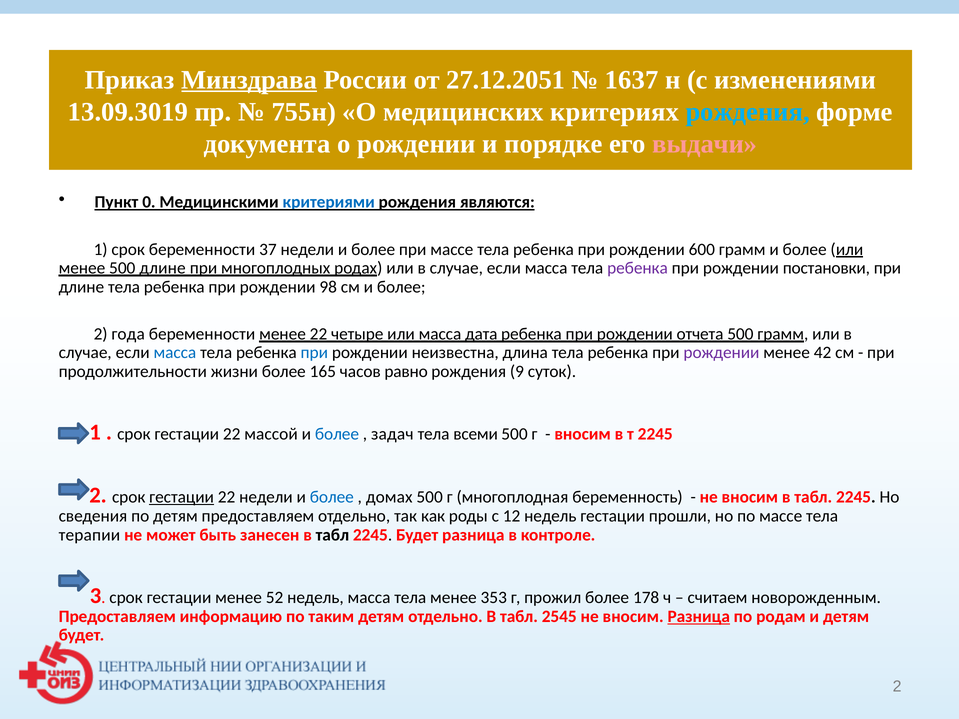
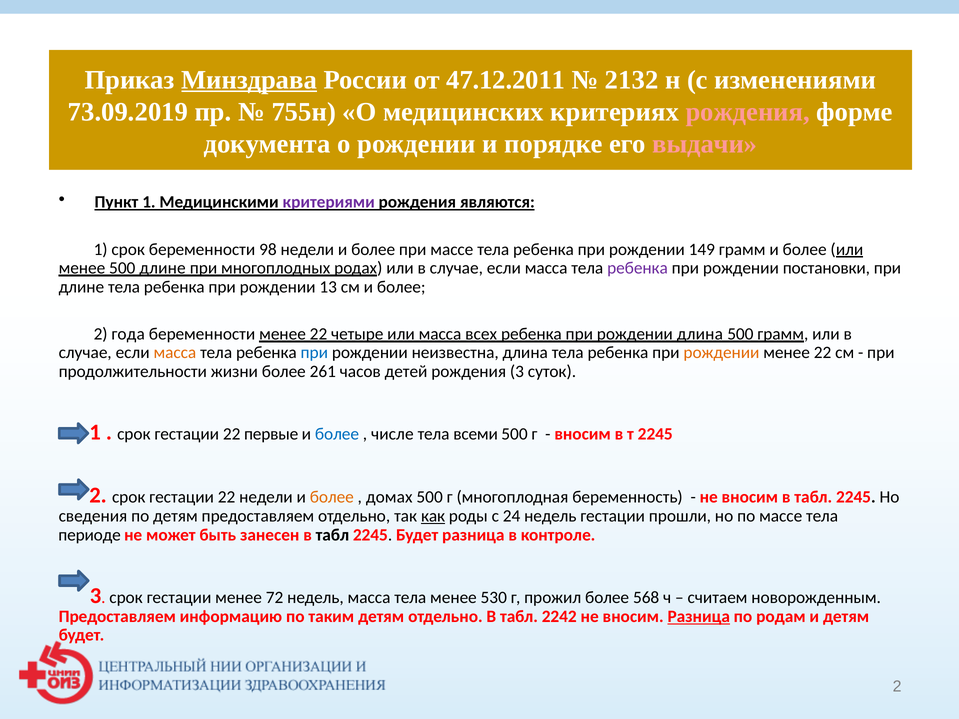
27.12.2051: 27.12.2051 -> 47.12.2011
1637: 1637 -> 2132
13.09.3019: 13.09.3019 -> 73.09.2019
рождения at (748, 112) colour: light blue -> pink
Пункт 0: 0 -> 1
критериями colour: blue -> purple
37: 37 -> 98
600: 600 -> 149
98: 98 -> 13
дата: дата -> всех
рождении отчета: отчета -> длина
масса at (175, 353) colour: blue -> orange
рождении at (721, 353) colour: purple -> orange
42 at (823, 353): 42 -> 22
165: 165 -> 261
равно: равно -> детей
рождения 9: 9 -> 3
массой: массой -> первые
задач: задач -> числе
гестации at (182, 497) underline: present -> none
более at (332, 497) colour: blue -> orange
как underline: none -> present
12: 12 -> 24
терапии: терапии -> периоде
52: 52 -> 72
353: 353 -> 530
178: 178 -> 568
2545: 2545 -> 2242
